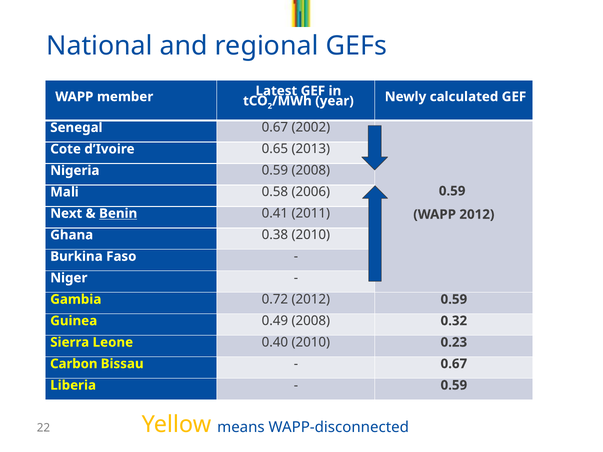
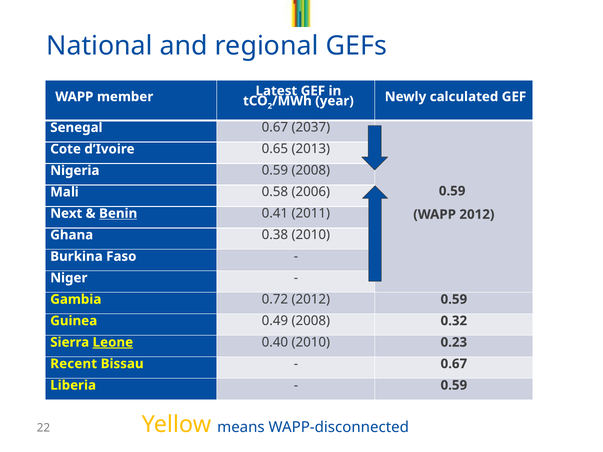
2002: 2002 -> 2037
Leone underline: none -> present
Carbon: Carbon -> Recent
